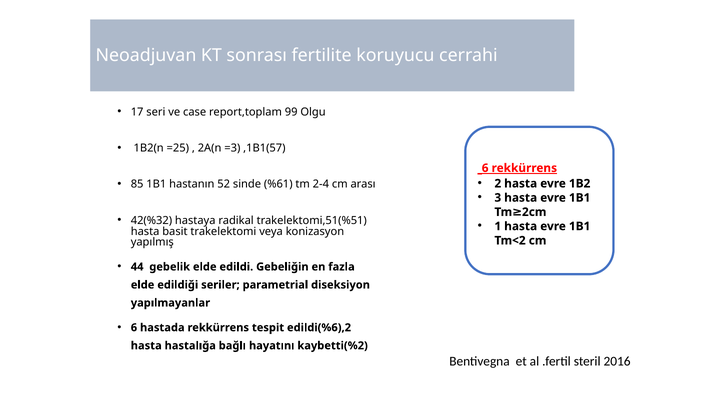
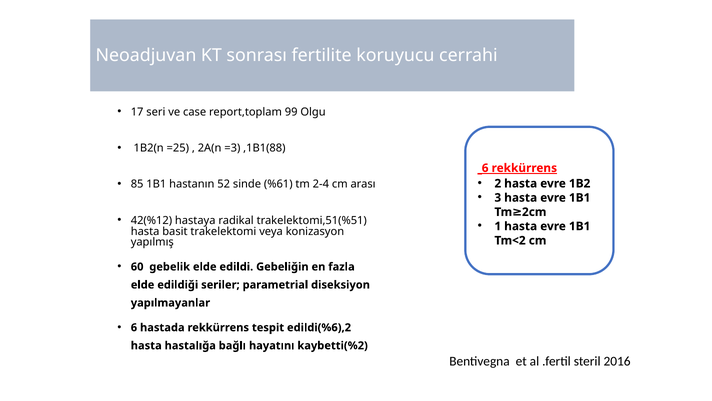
,1B1(57: ,1B1(57 -> ,1B1(88
42(%32: 42(%32 -> 42(%12
44: 44 -> 60
